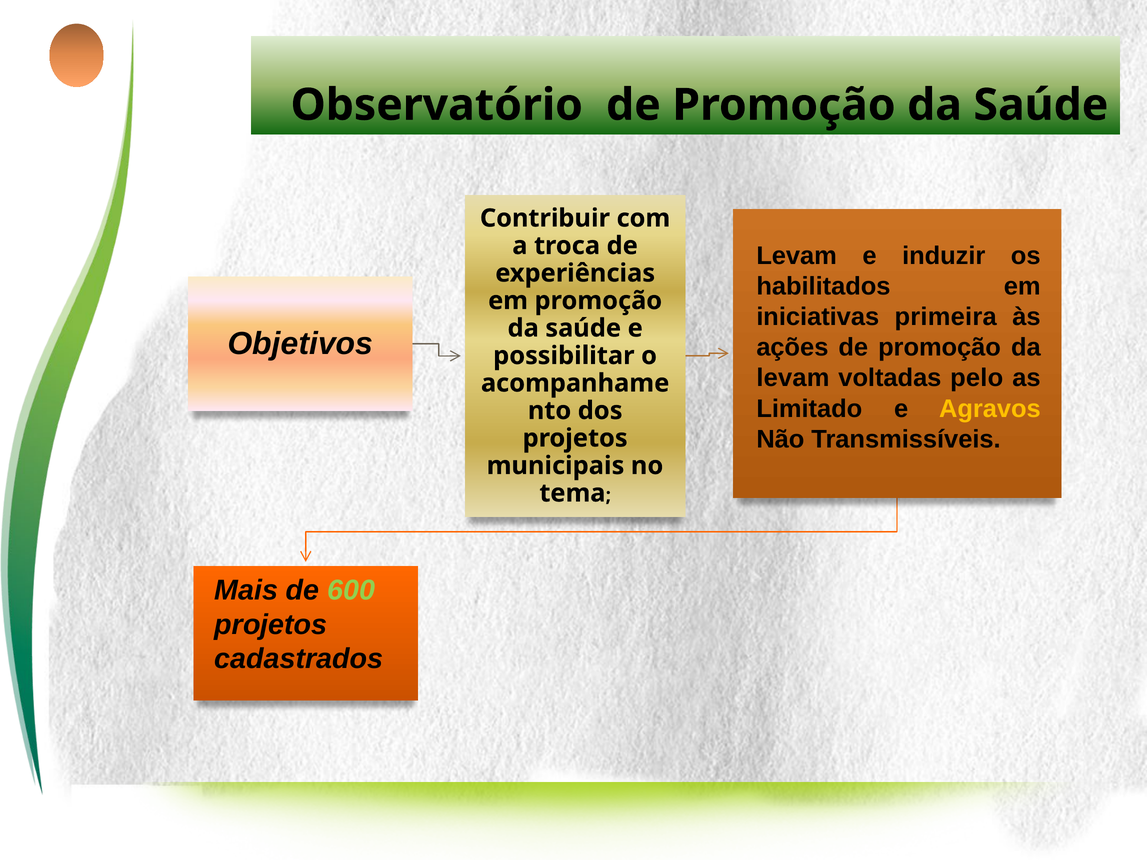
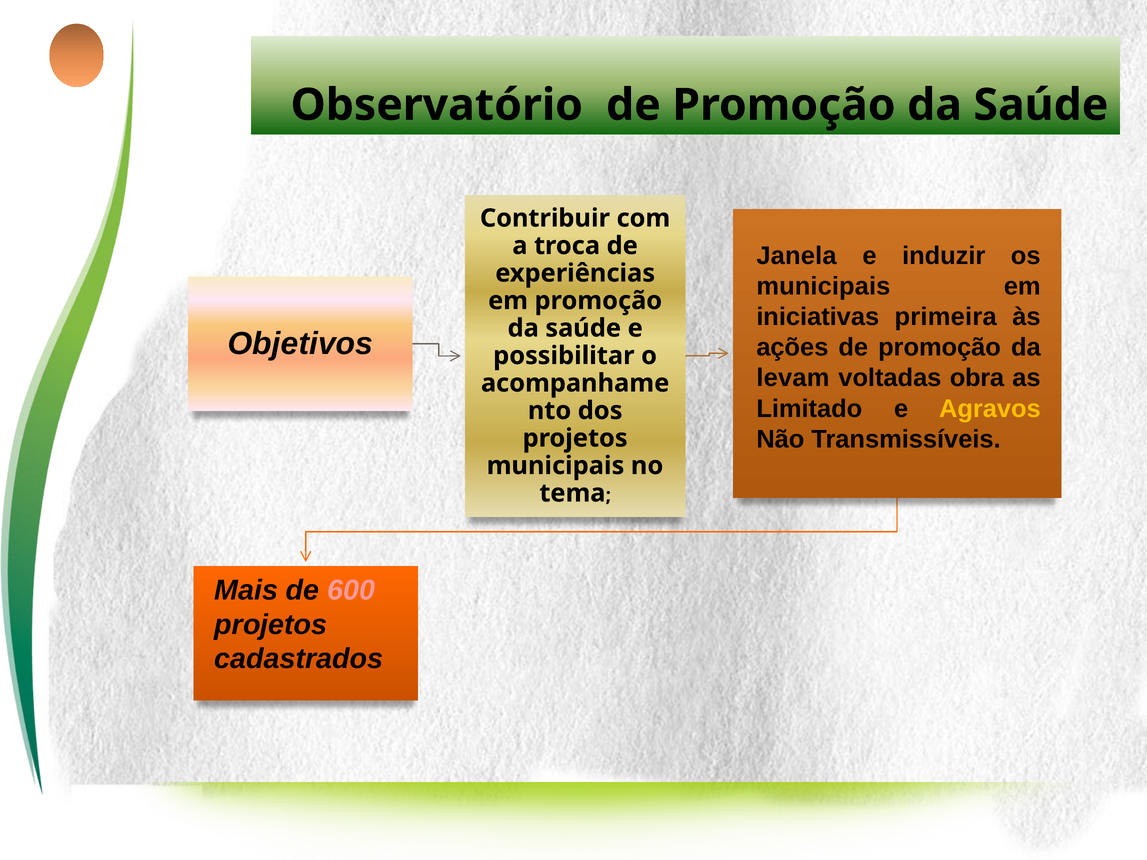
Levam at (797, 256): Levam -> Janela
habilitados at (823, 286): habilitados -> municipais
pelo: pelo -> obra
600 colour: light green -> pink
